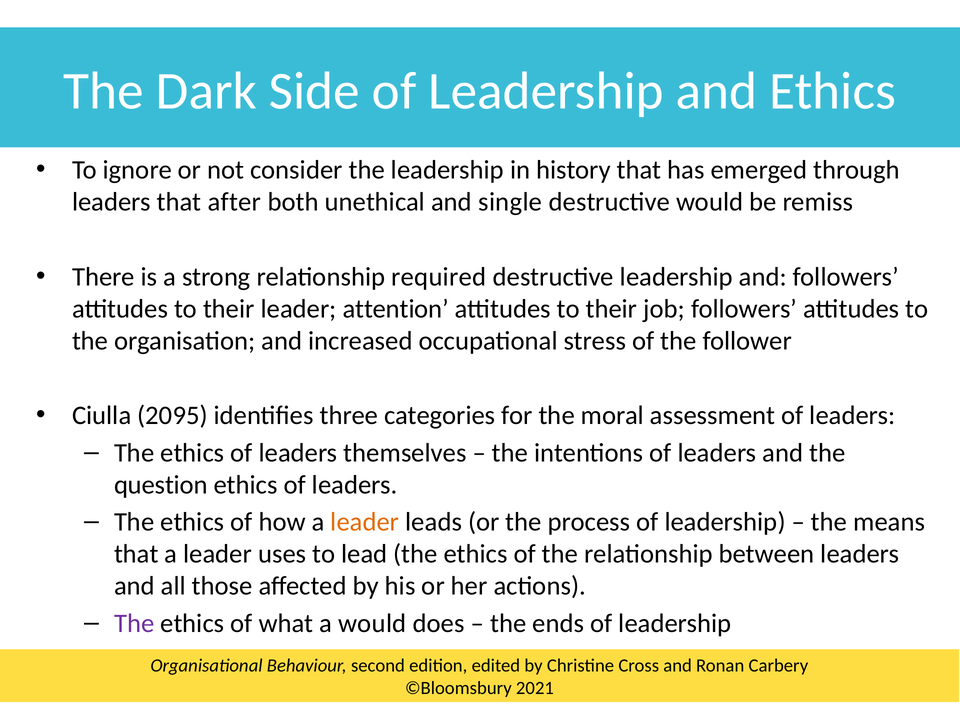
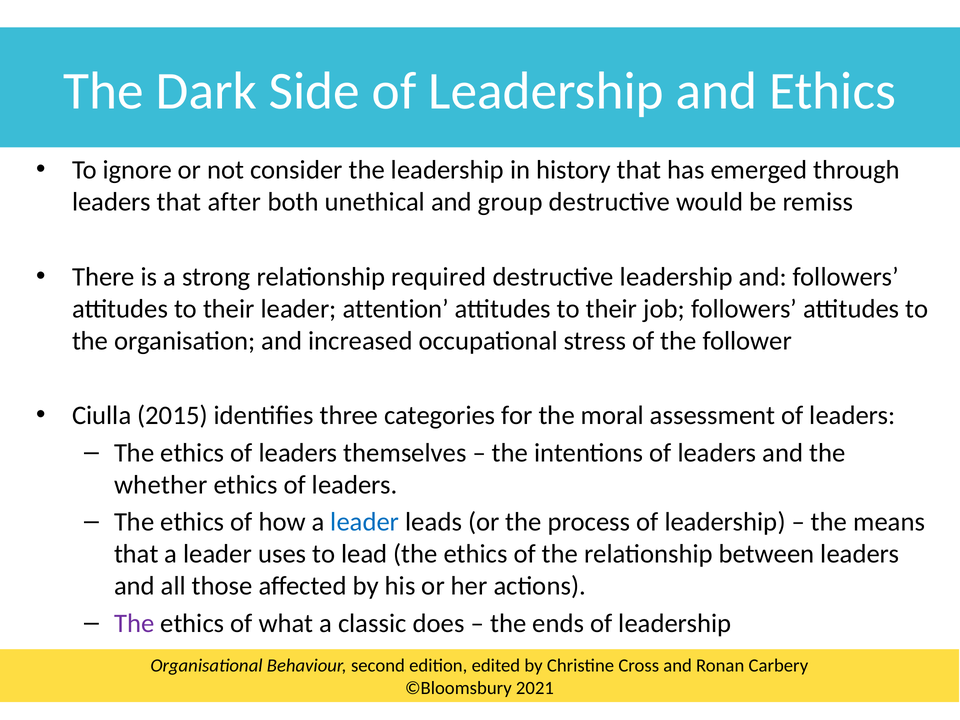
single: single -> group
2095: 2095 -> 2015
question: question -> whether
leader at (365, 522) colour: orange -> blue
a would: would -> classic
